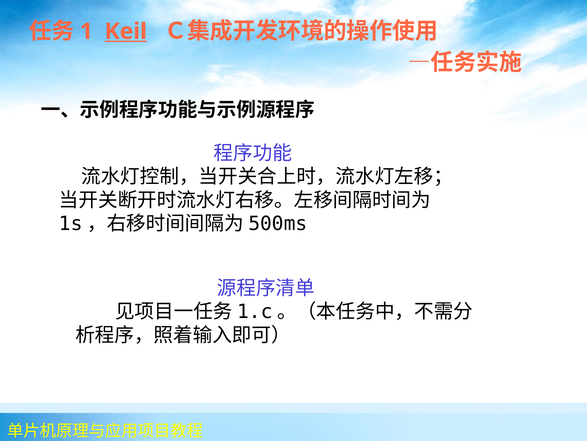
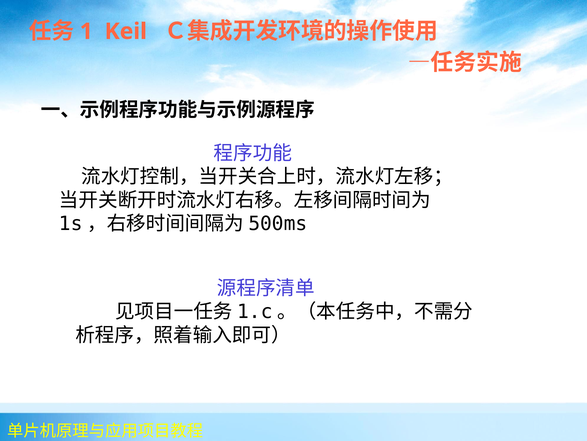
Keil underline: present -> none
